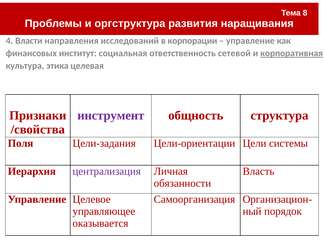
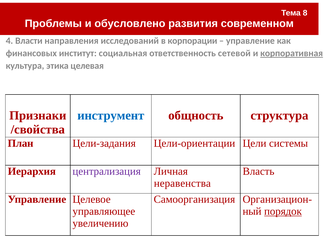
оргструктура: оргструктура -> обусловлено
наращивания: наращивания -> современном
инструмент colour: purple -> blue
Поля: Поля -> План
обязанности: обязанности -> неравенства
порядок underline: none -> present
оказывается: оказывается -> увеличению
